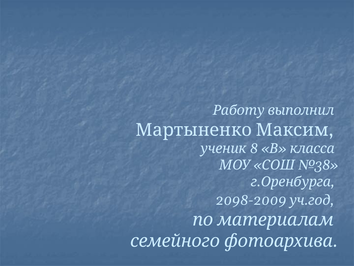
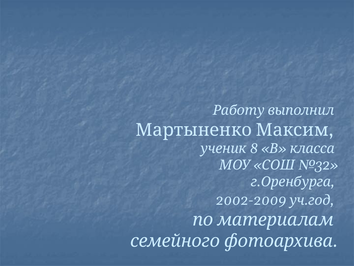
№38: №38 -> №32
2098-2009: 2098-2009 -> 2002-2009
